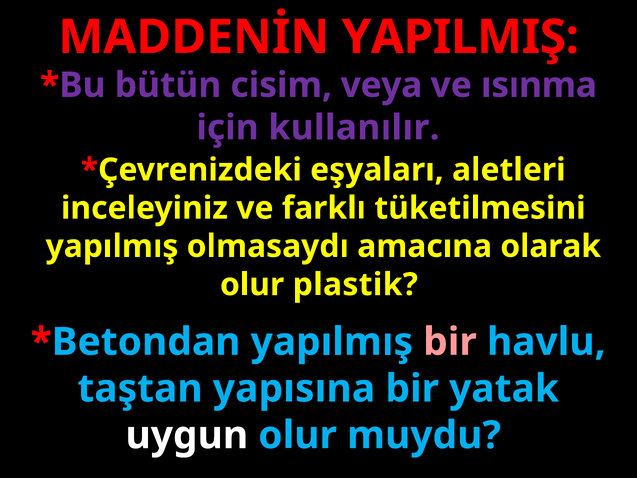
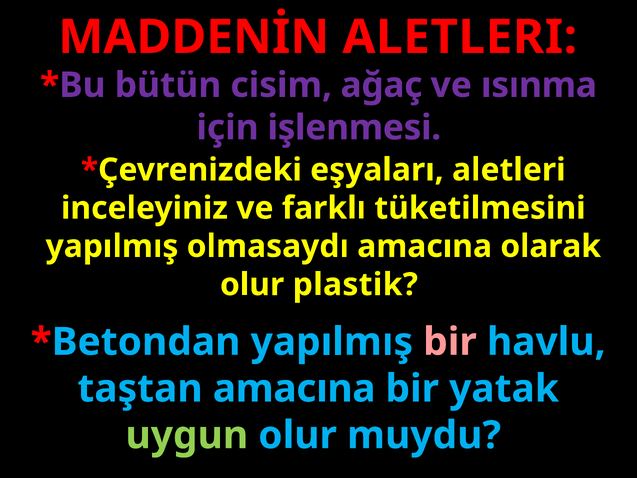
MADDENİN YAPILMIŞ: YAPILMIŞ -> ALETLERI
veya: veya -> ağaç
kullanılır: kullanılır -> işlenmesi
taştan yapısına: yapısına -> amacına
uygun colour: white -> light green
